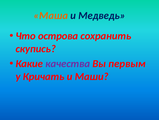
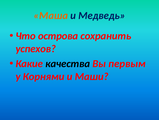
скупись: скупись -> успехов
качества colour: purple -> black
Кричать: Кричать -> Корнями
